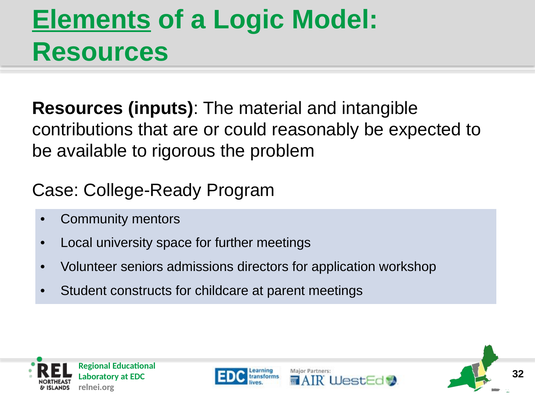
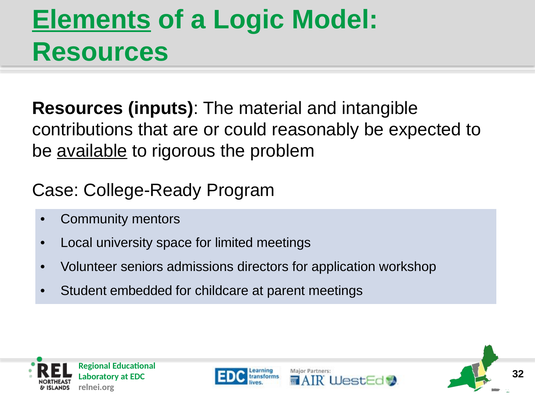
available underline: none -> present
further: further -> limited
constructs: constructs -> embedded
